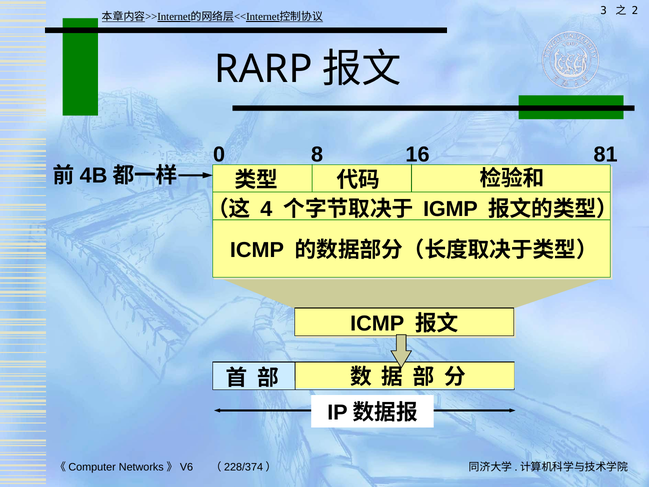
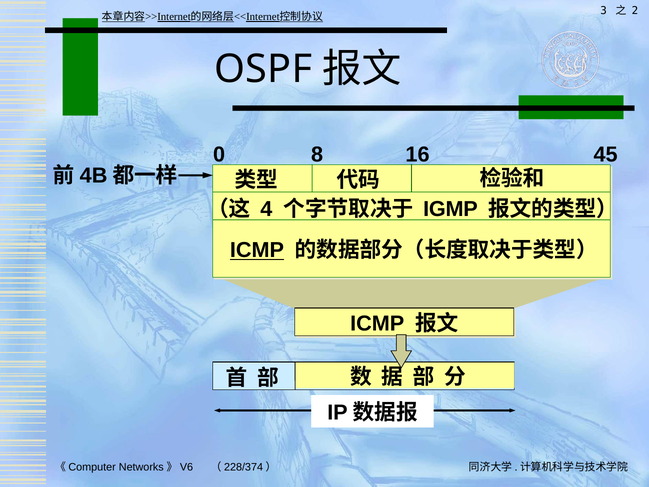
RARP: RARP -> OSPF
81: 81 -> 45
ICMP at (257, 250) underline: none -> present
